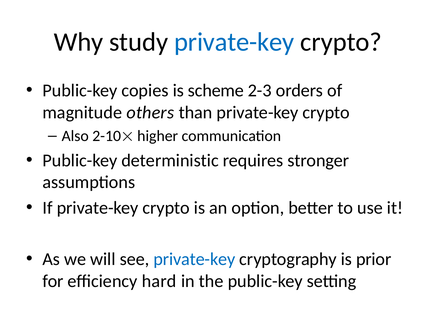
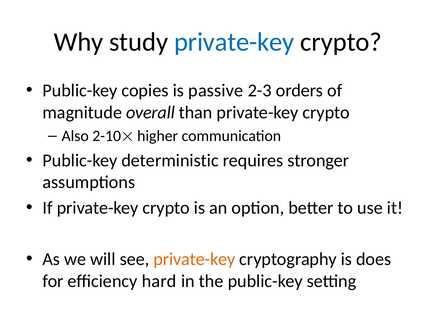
scheme: scheme -> passive
others: others -> overall
private-key at (194, 259) colour: blue -> orange
prior: prior -> does
